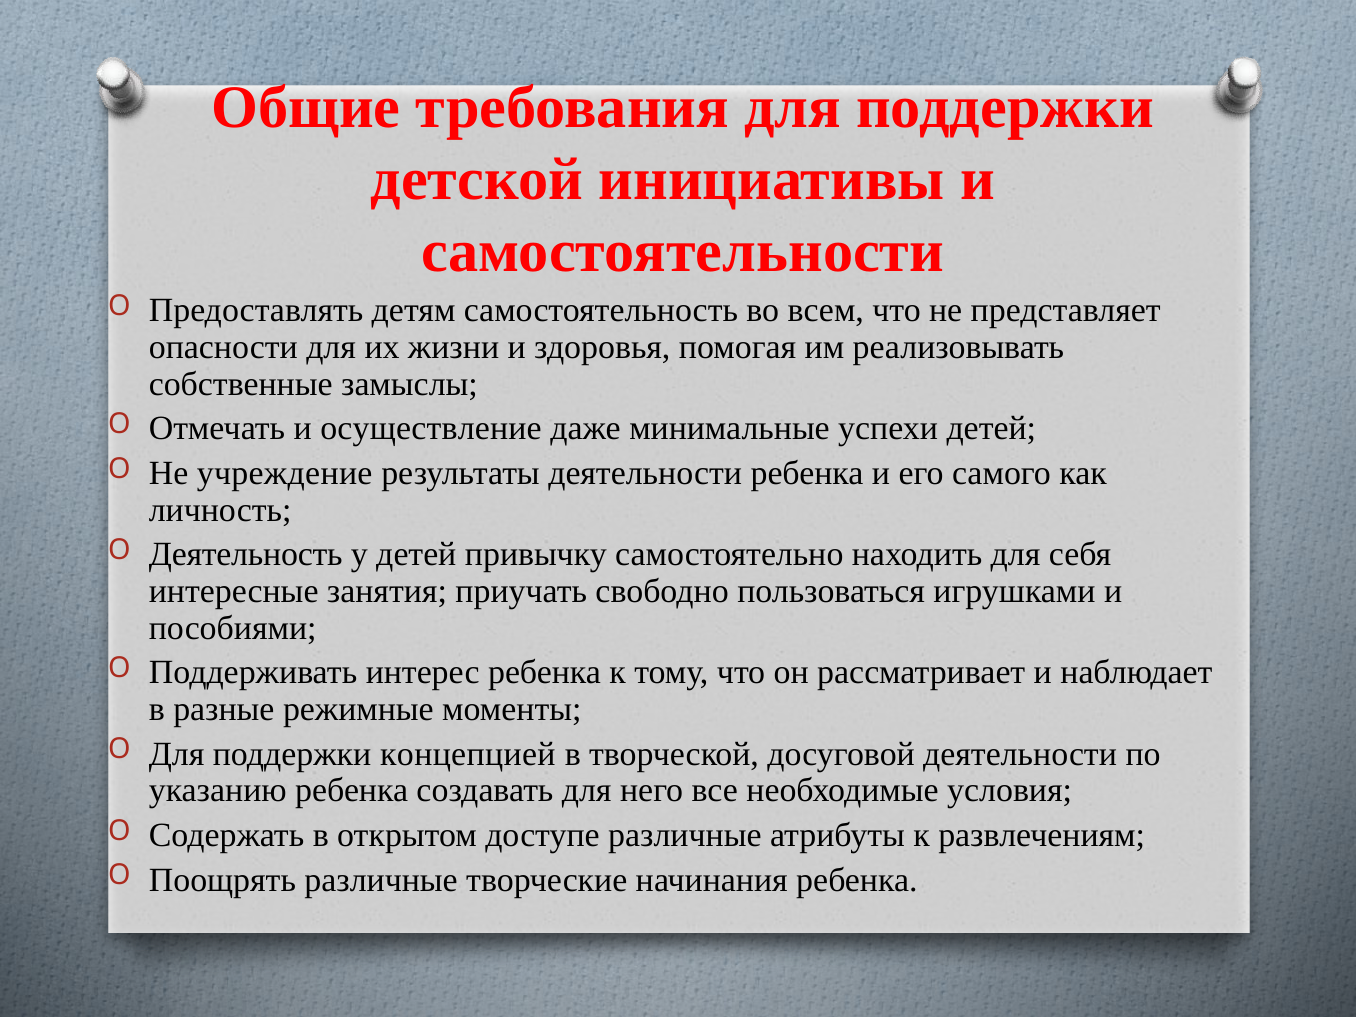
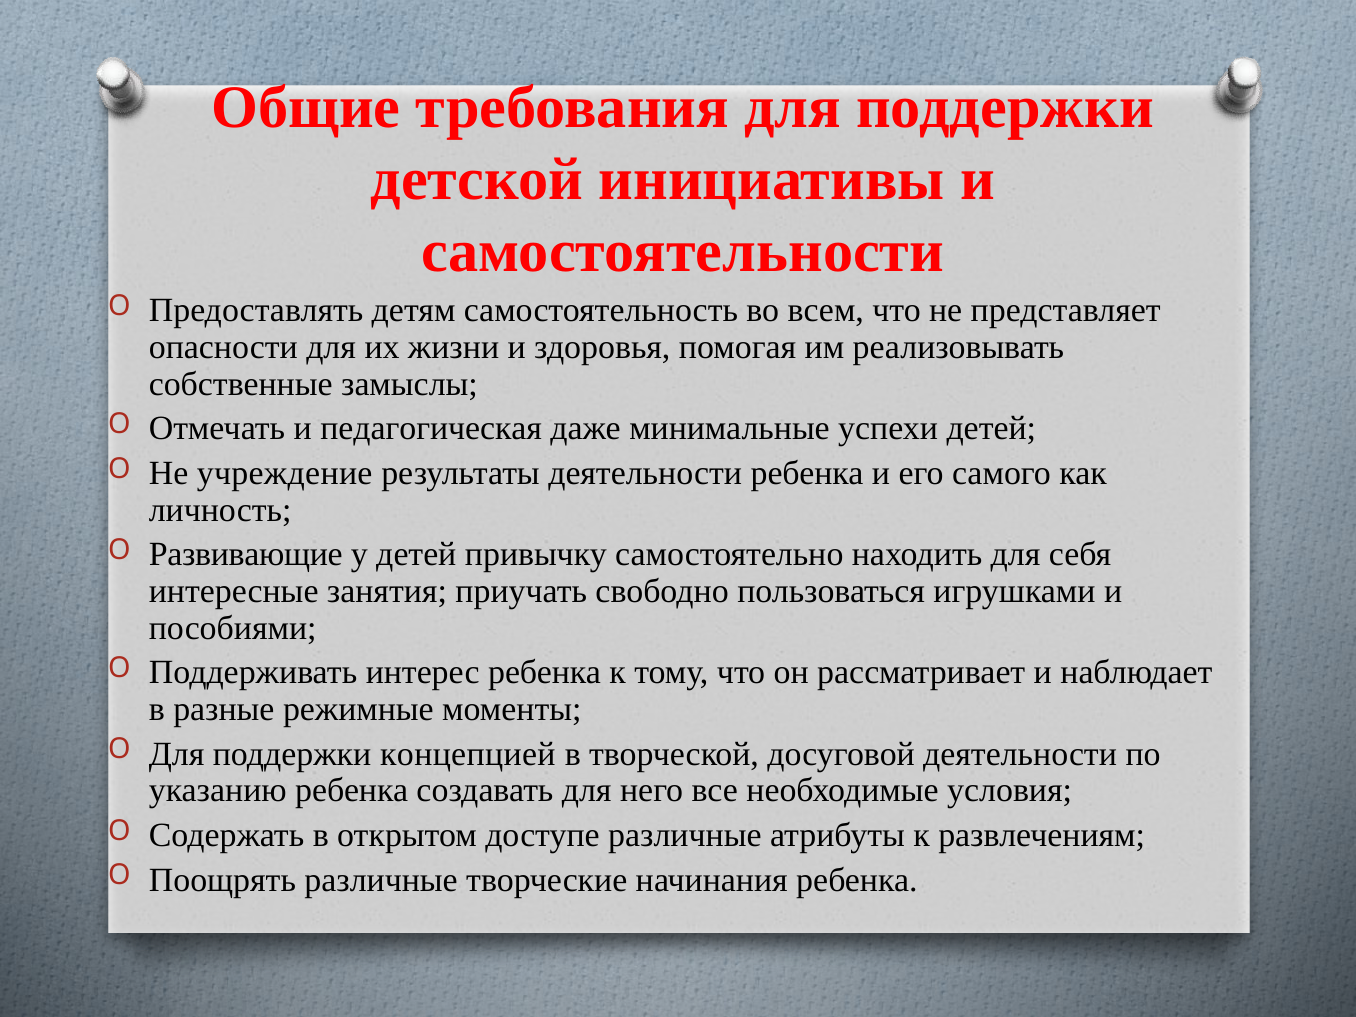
осуществление: осуществление -> педагогическая
Деятельность: Деятельность -> Развивающие
